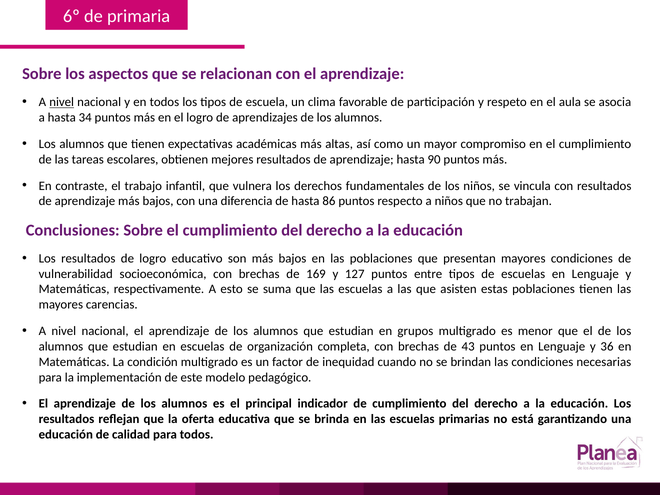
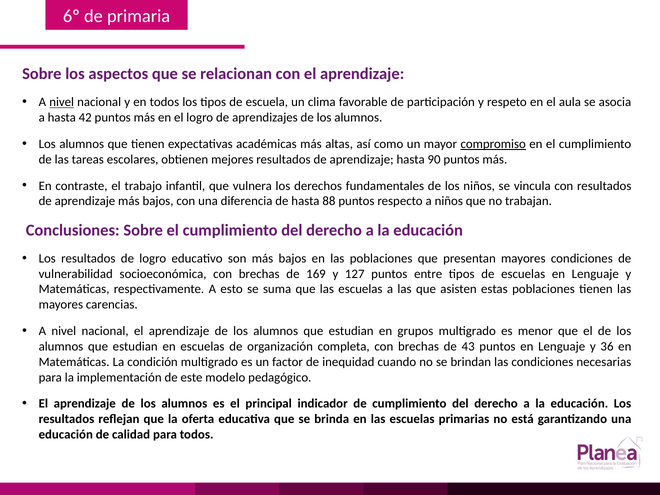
34: 34 -> 42
compromiso underline: none -> present
86: 86 -> 88
